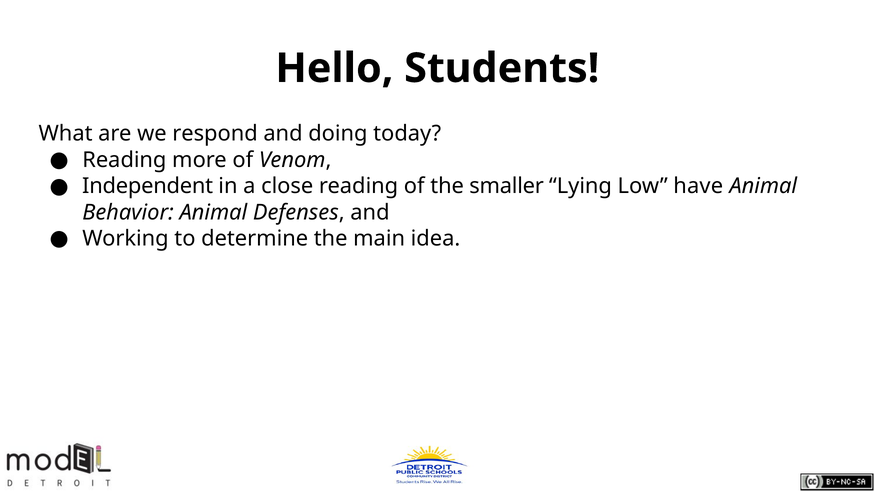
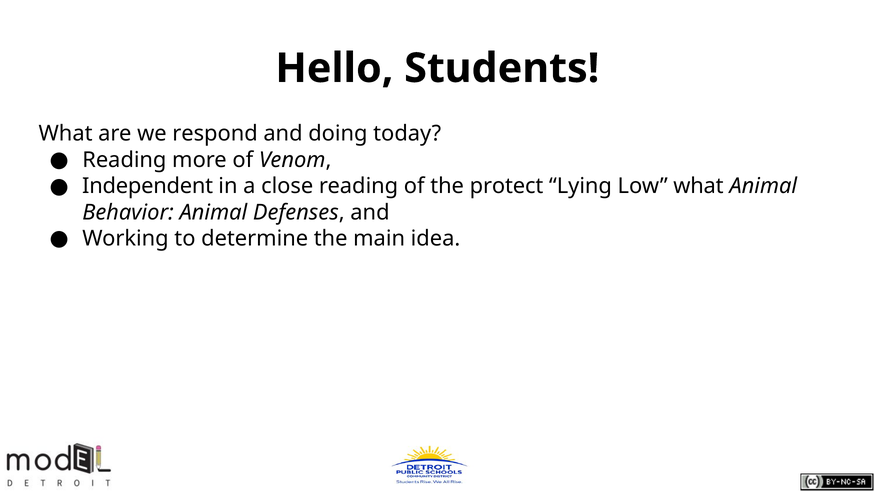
smaller: smaller -> protect
Low have: have -> what
